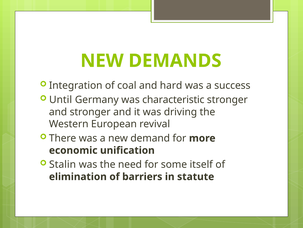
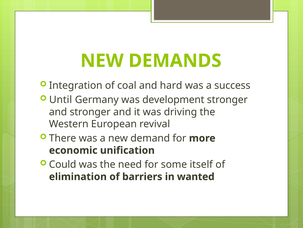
characteristic: characteristic -> development
Stalin: Stalin -> Could
statute: statute -> wanted
